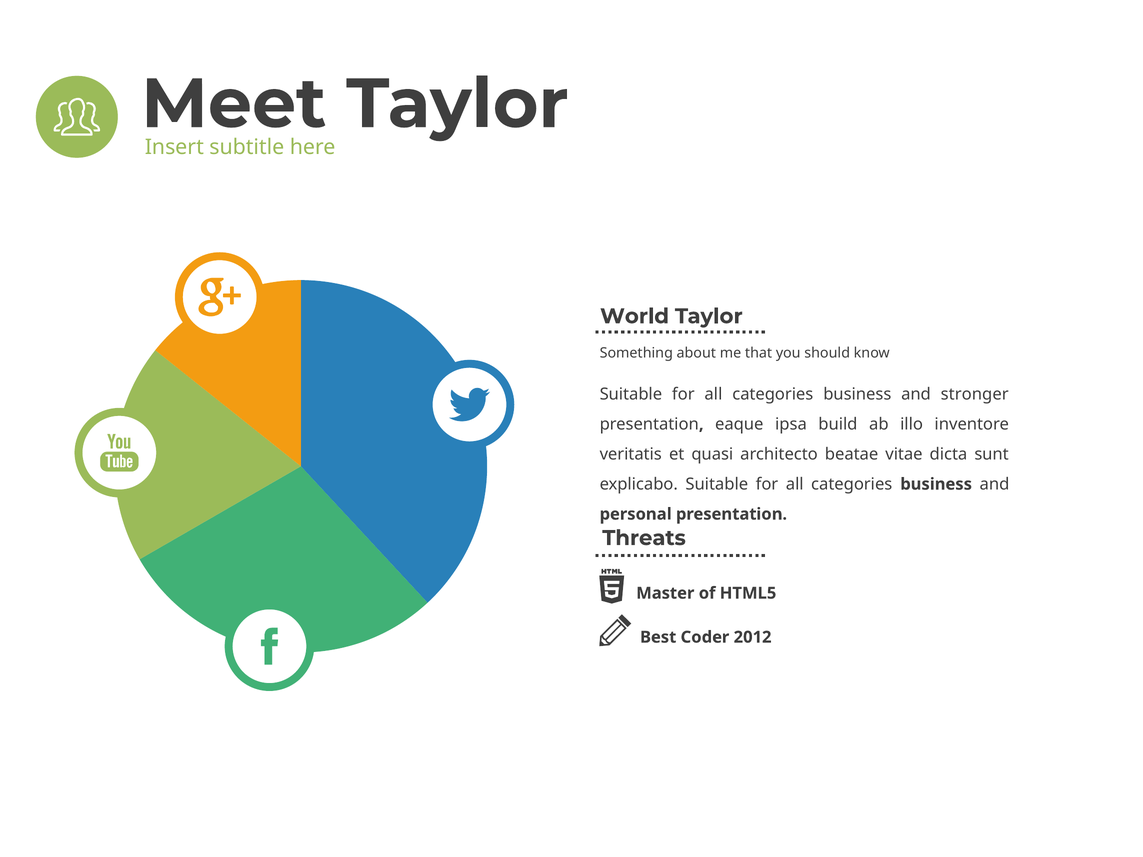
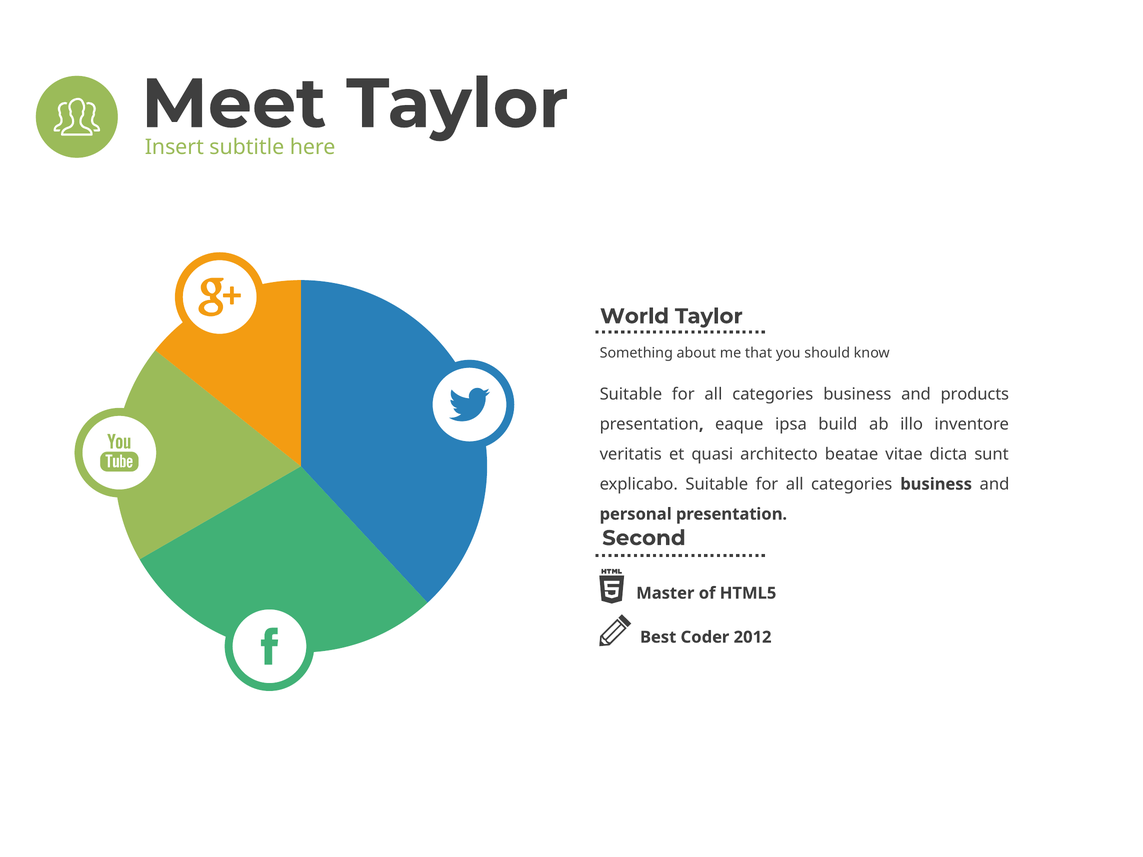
stronger: stronger -> products
Threats: Threats -> Second
